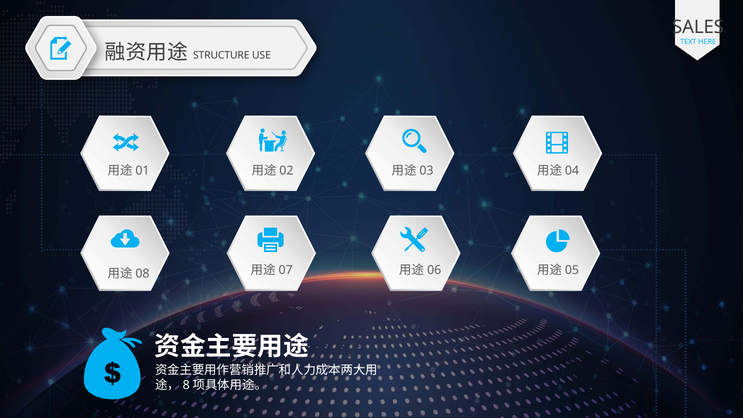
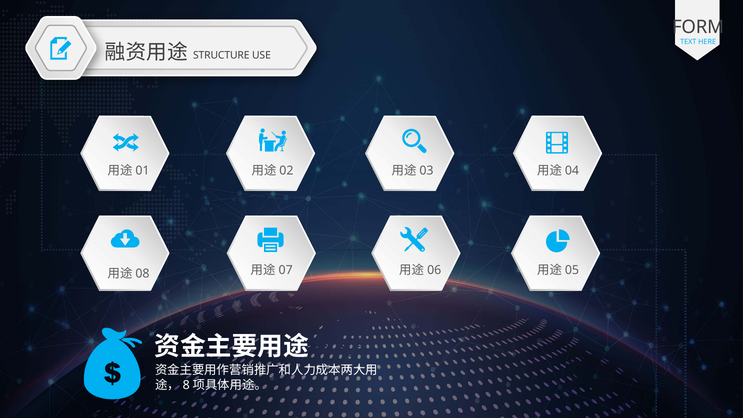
SALES: SALES -> FORM
